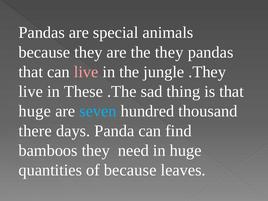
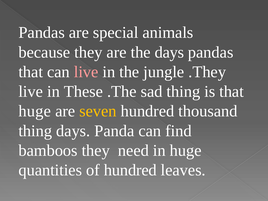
the they: they -> days
seven colour: light blue -> yellow
there at (35, 131): there -> thing
of because: because -> hundred
